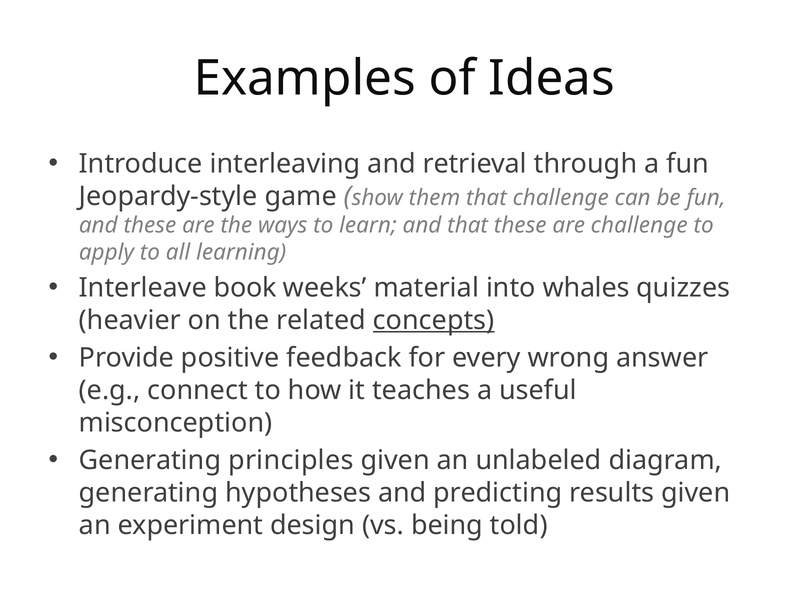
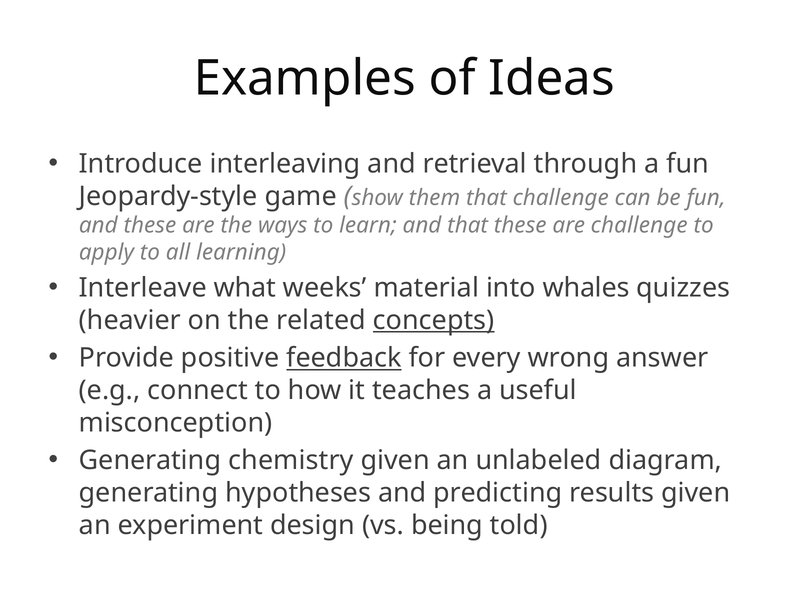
book: book -> what
feedback underline: none -> present
principles: principles -> chemistry
